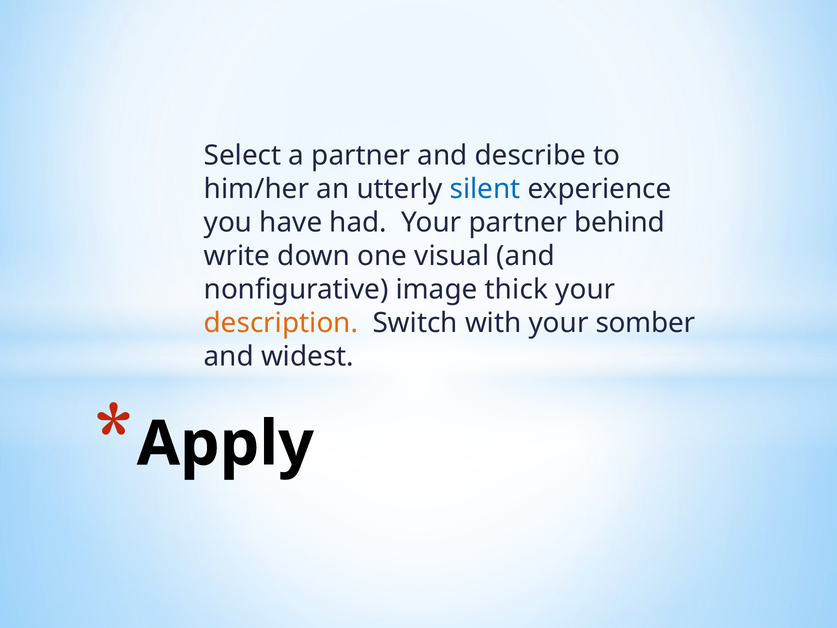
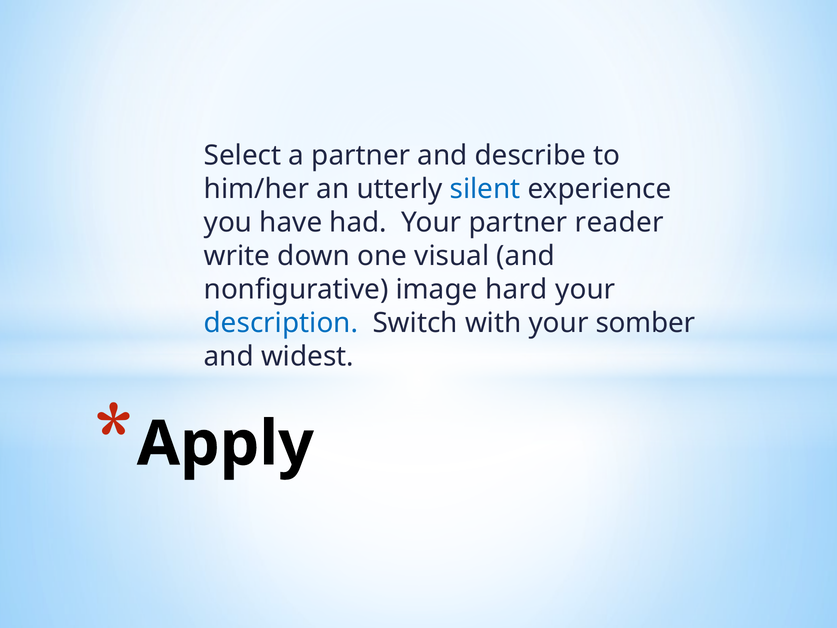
behind: behind -> reader
thick: thick -> hard
description colour: orange -> blue
